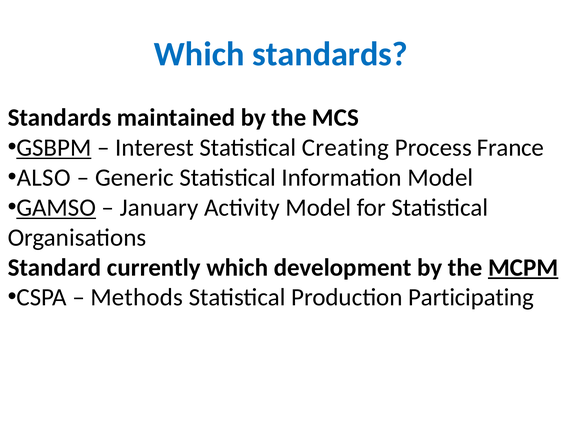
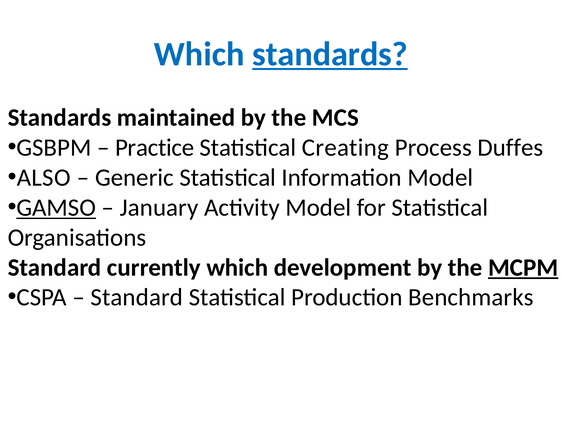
standards at (330, 54) underline: none -> present
GSBPM underline: present -> none
Interest: Interest -> Practice
France: France -> Duffes
Methods at (137, 298): Methods -> Standard
Participating: Participating -> Benchmarks
